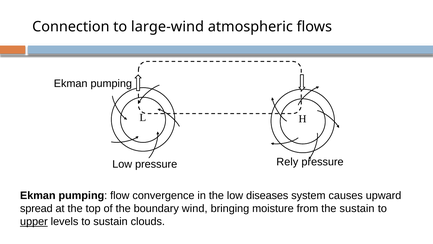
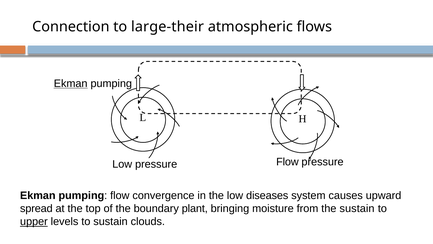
large-wind: large-wind -> large-their
Ekman at (71, 83) underline: none -> present
pressure Rely: Rely -> Flow
wind: wind -> plant
